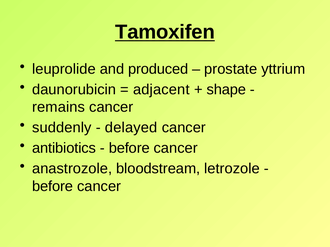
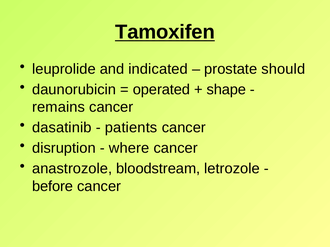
produced: produced -> indicated
yttrium: yttrium -> should
adjacent: adjacent -> operated
suddenly: suddenly -> dasatinib
delayed: delayed -> patients
antibiotics: antibiotics -> disruption
before at (129, 148): before -> where
